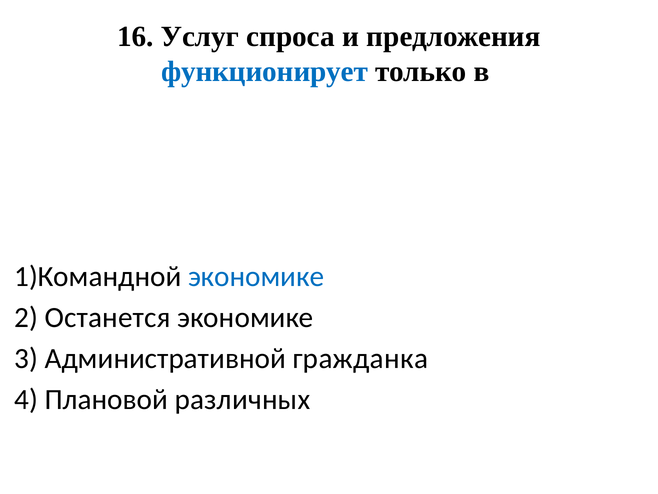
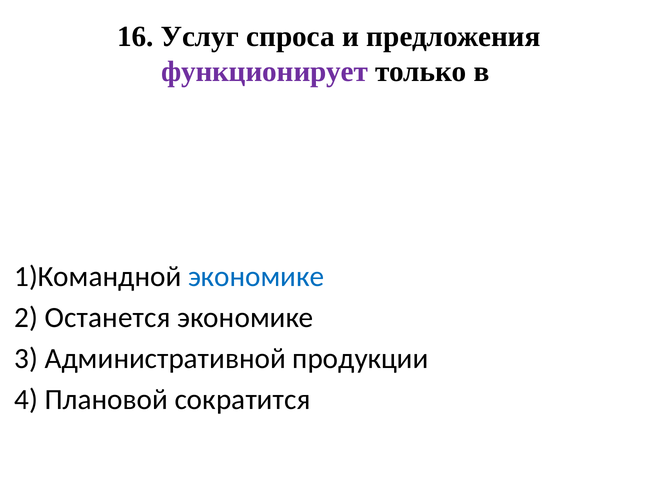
функционирует colour: blue -> purple
гражданка: гражданка -> продукции
различных: различных -> сократится
